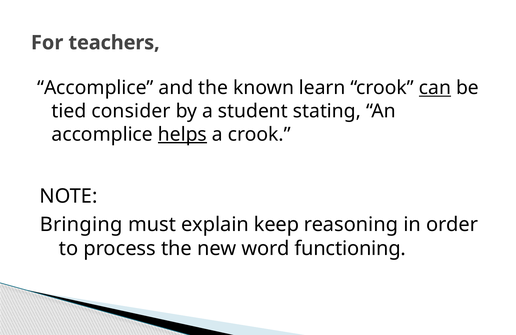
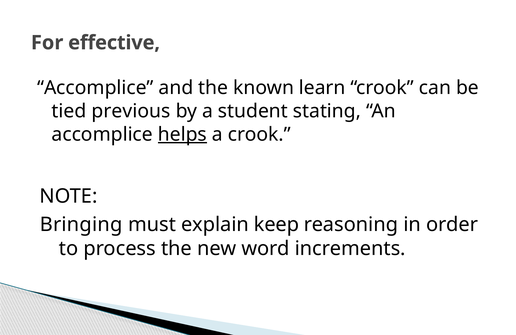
teachers: teachers -> effective
can underline: present -> none
consider: consider -> previous
functioning: functioning -> increments
